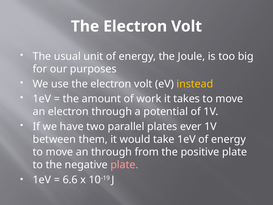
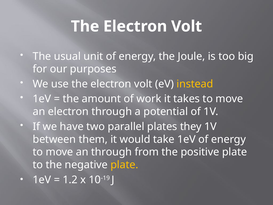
ever: ever -> they
plate at (124, 165) colour: pink -> yellow
6.6: 6.6 -> 1.2
